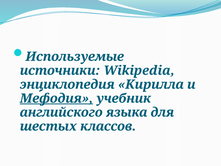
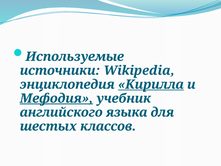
Кирилла underline: none -> present
